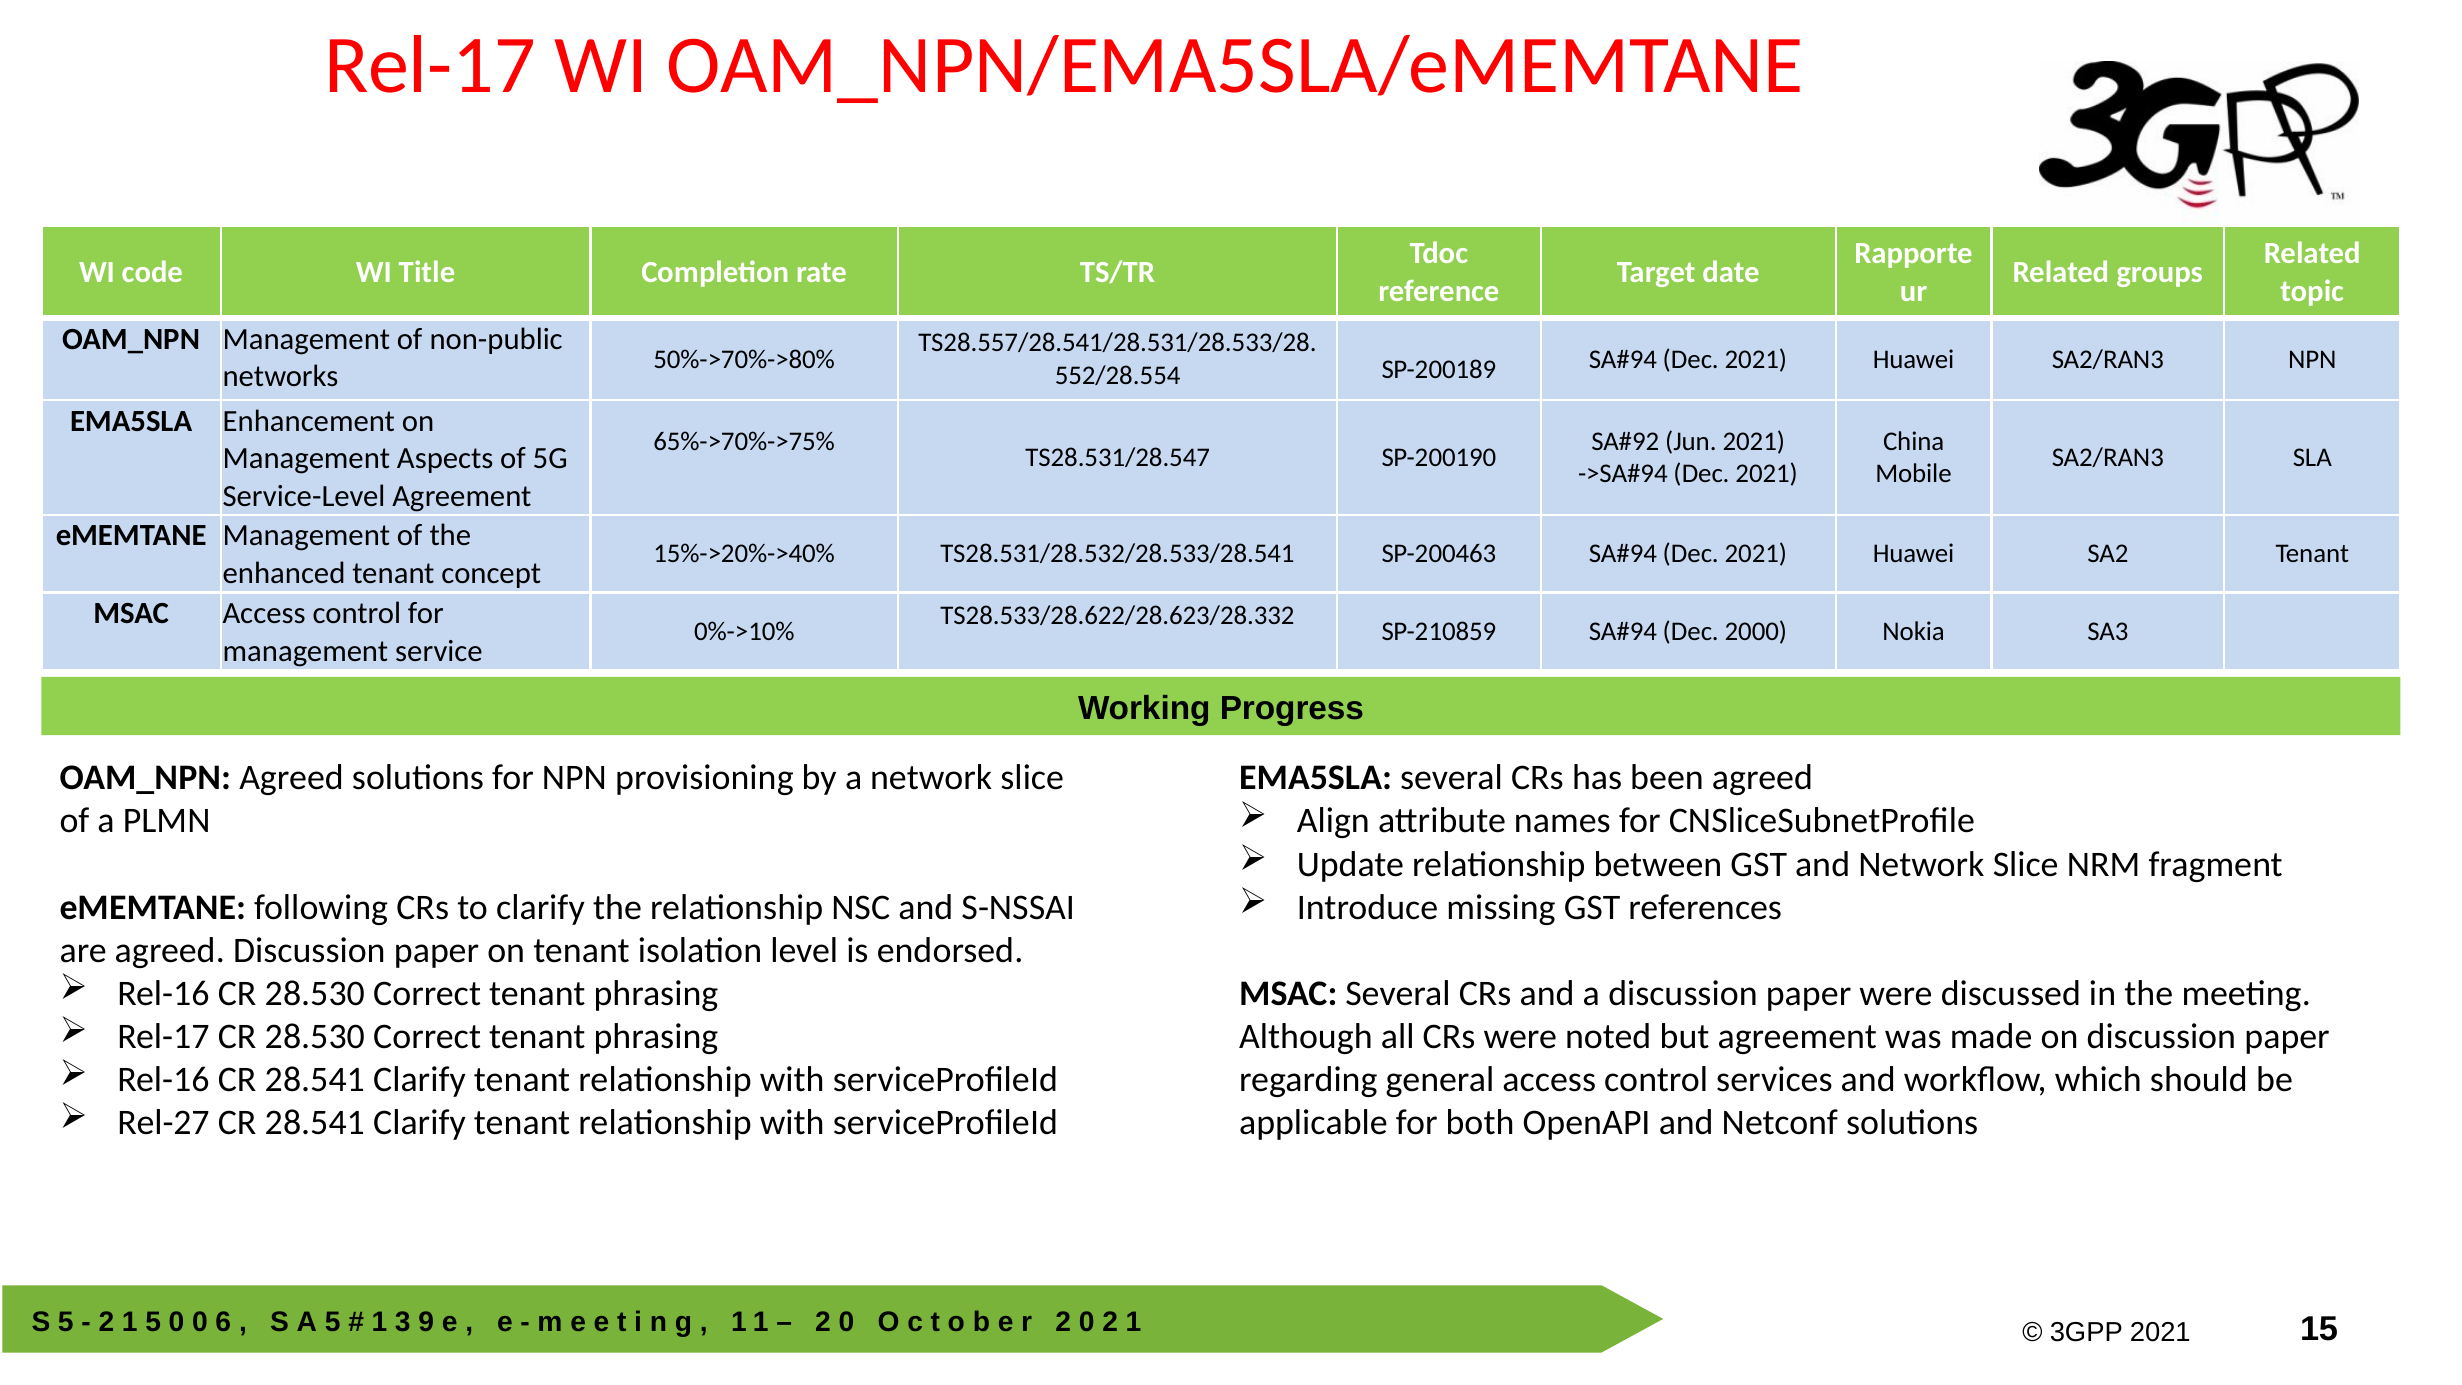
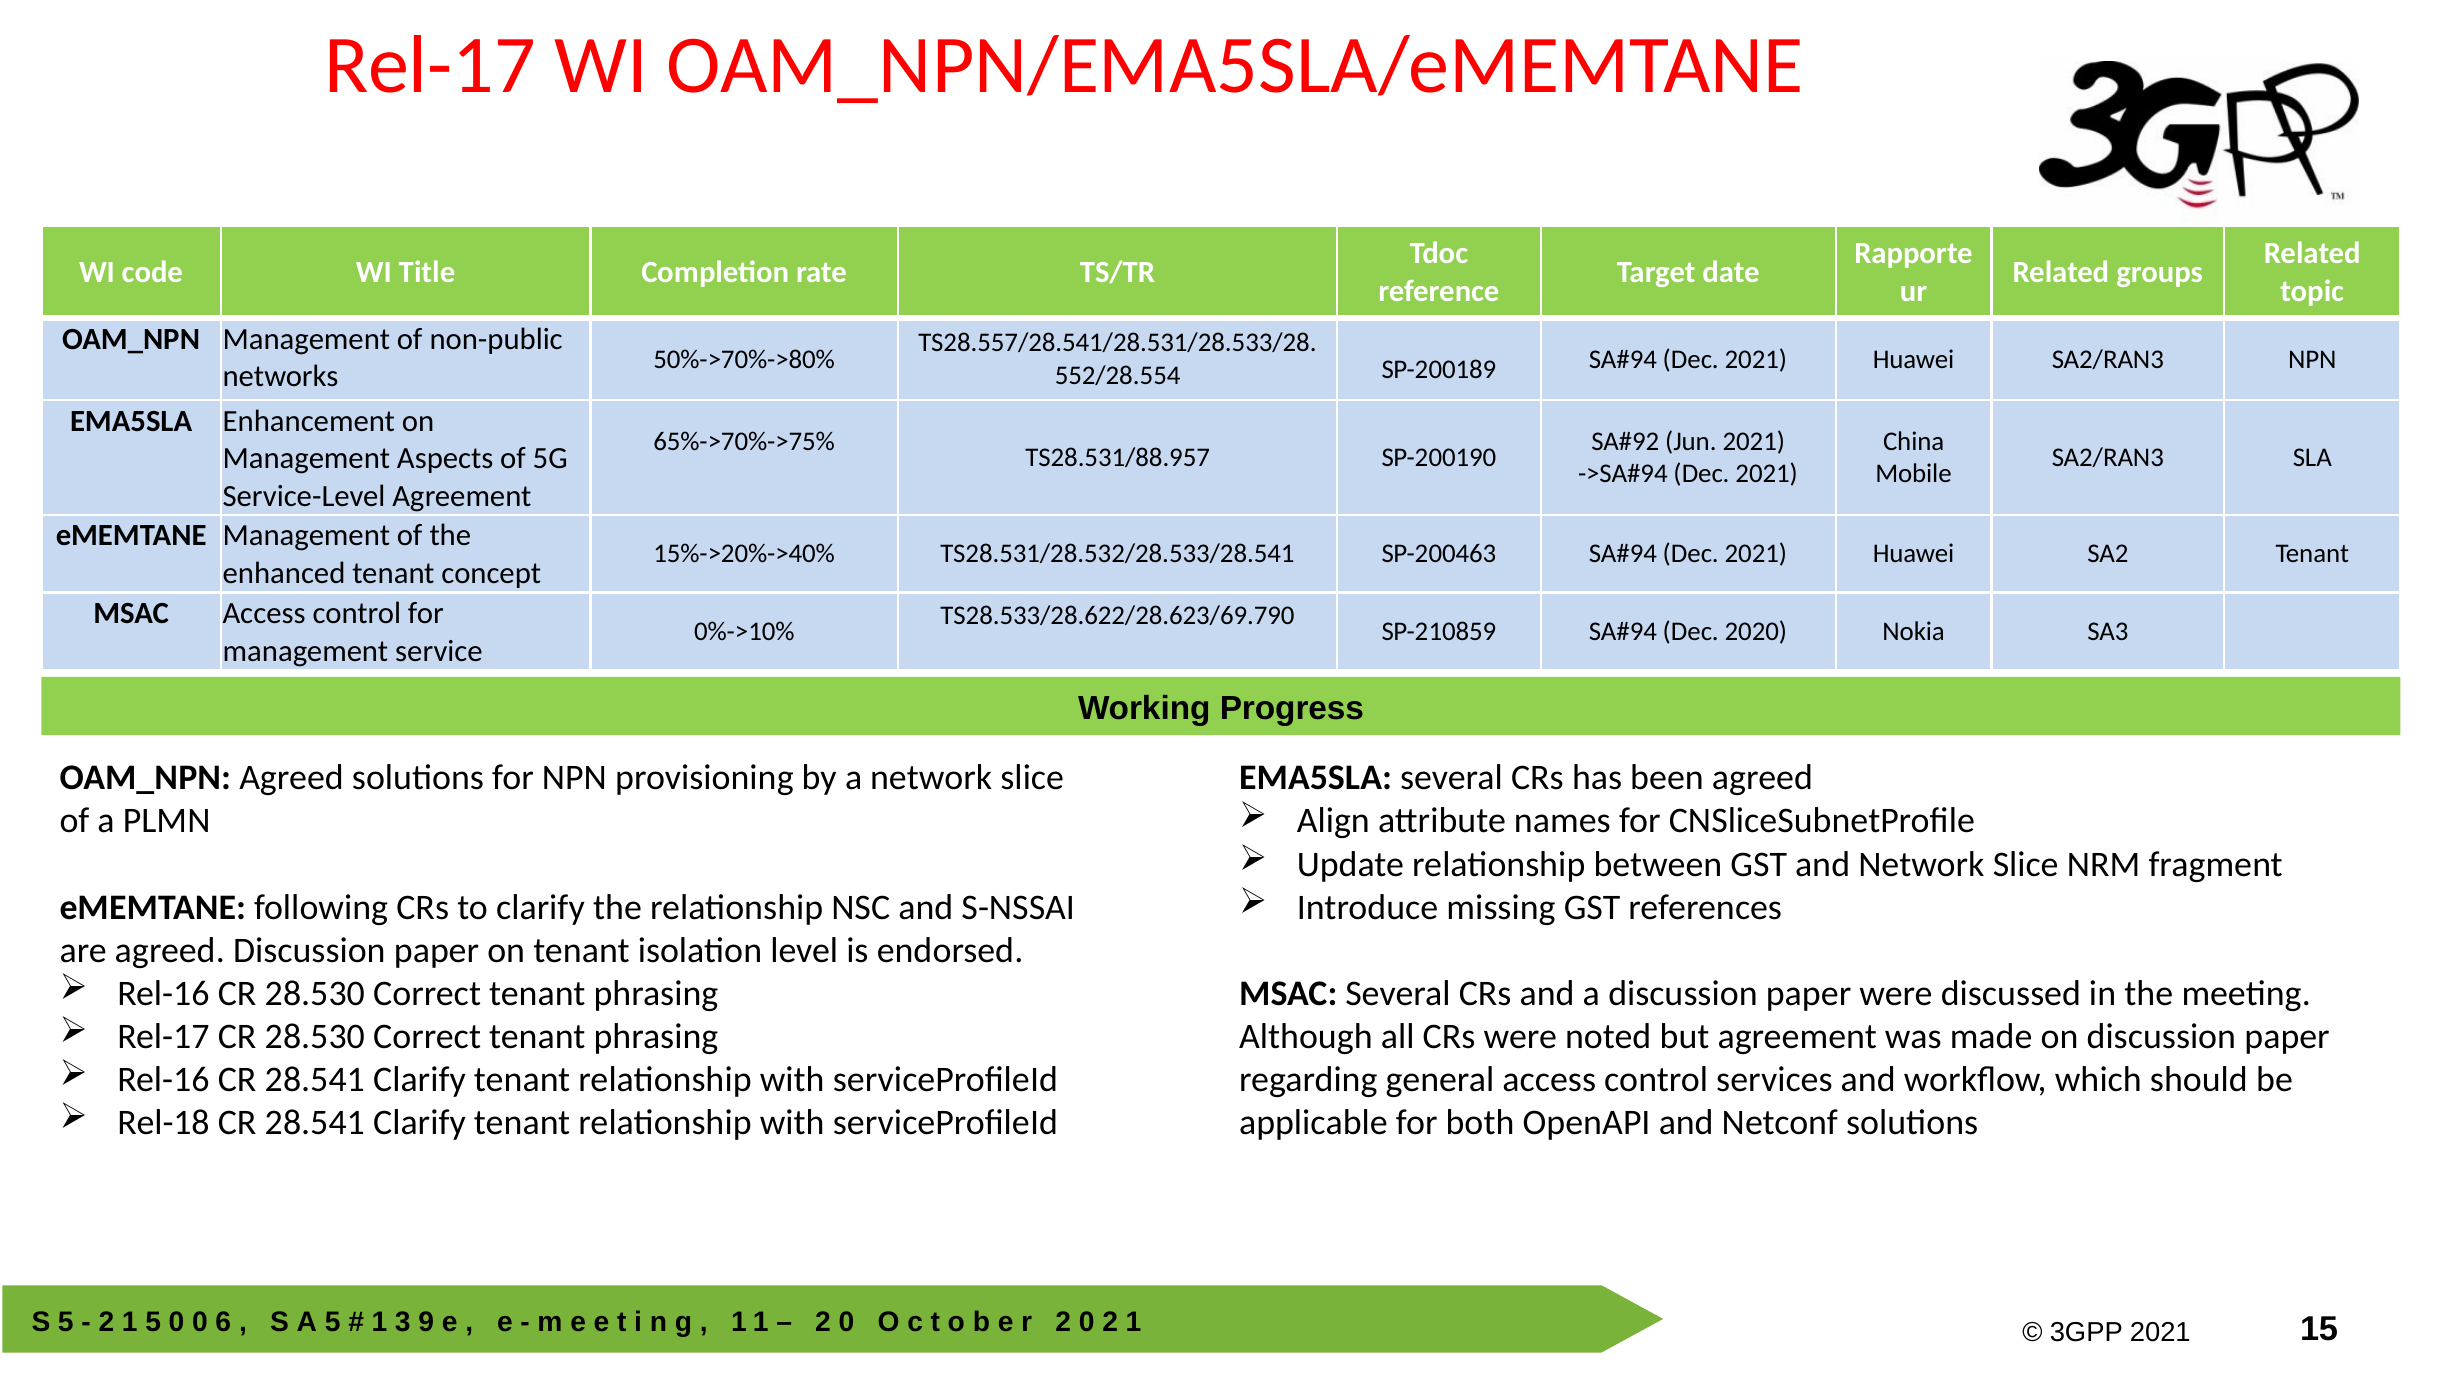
TS28.531/28.547: TS28.531/28.547 -> TS28.531/88.957
TS28.533/28.622/28.623/28.332: TS28.533/28.622/28.623/28.332 -> TS28.533/28.622/28.623/69.790
2000: 2000 -> 2020
Rel-27: Rel-27 -> Rel-18
